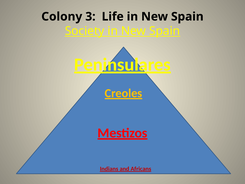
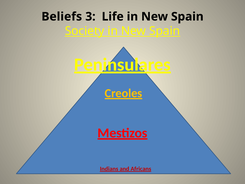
Colony: Colony -> Beliefs
